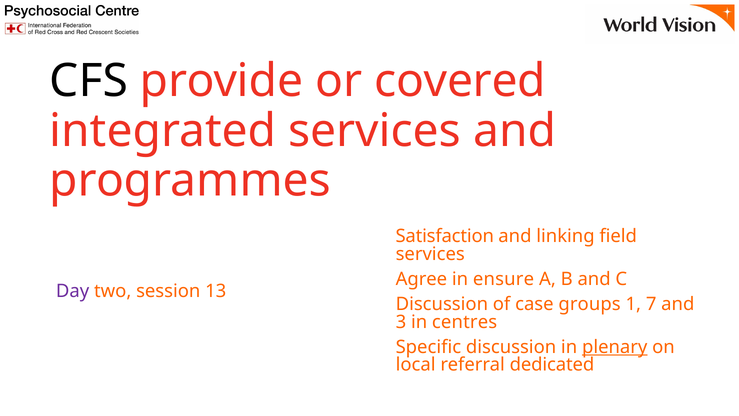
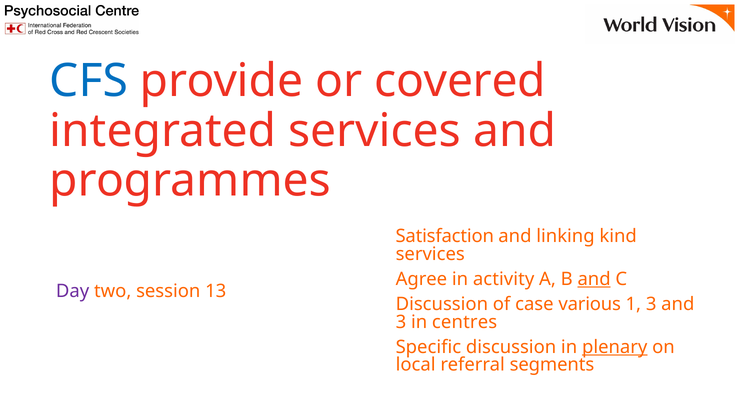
CFS colour: black -> blue
field: field -> kind
ensure: ensure -> activity
and at (594, 279) underline: none -> present
groups: groups -> various
1 7: 7 -> 3
dedicated: dedicated -> segments
